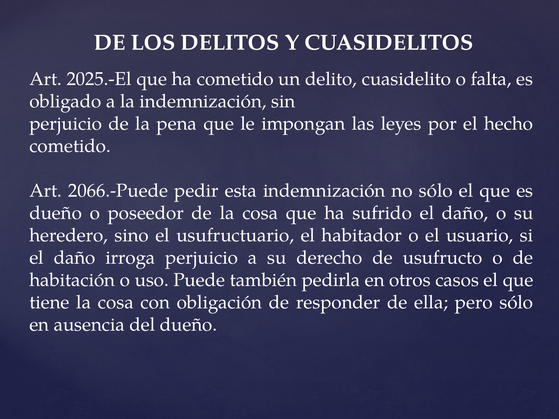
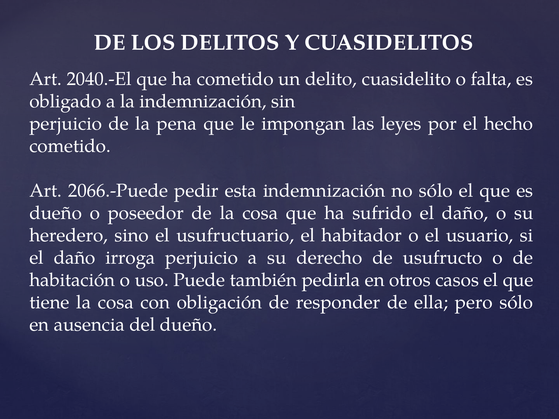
2025.-El: 2025.-El -> 2040.-El
